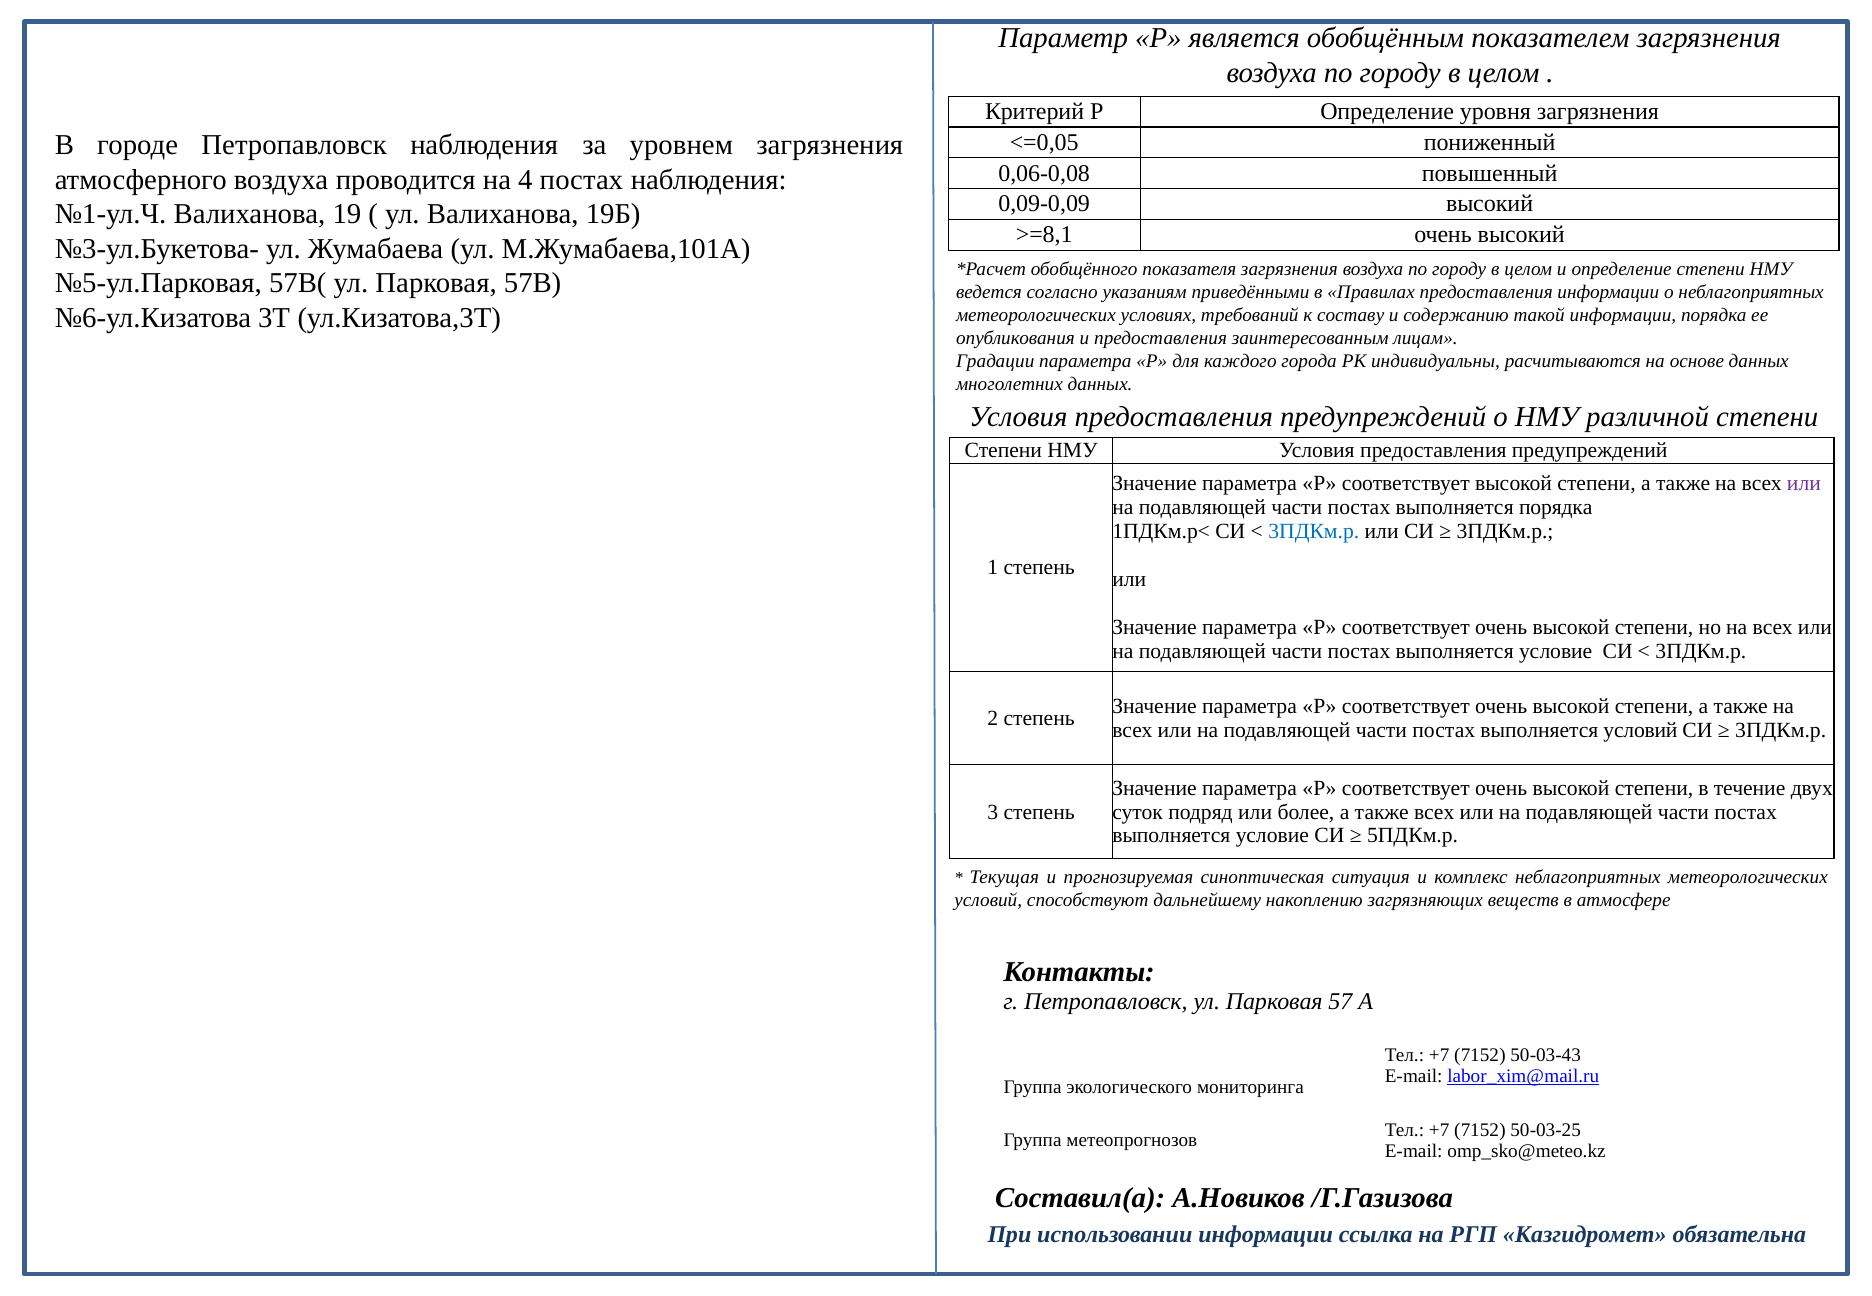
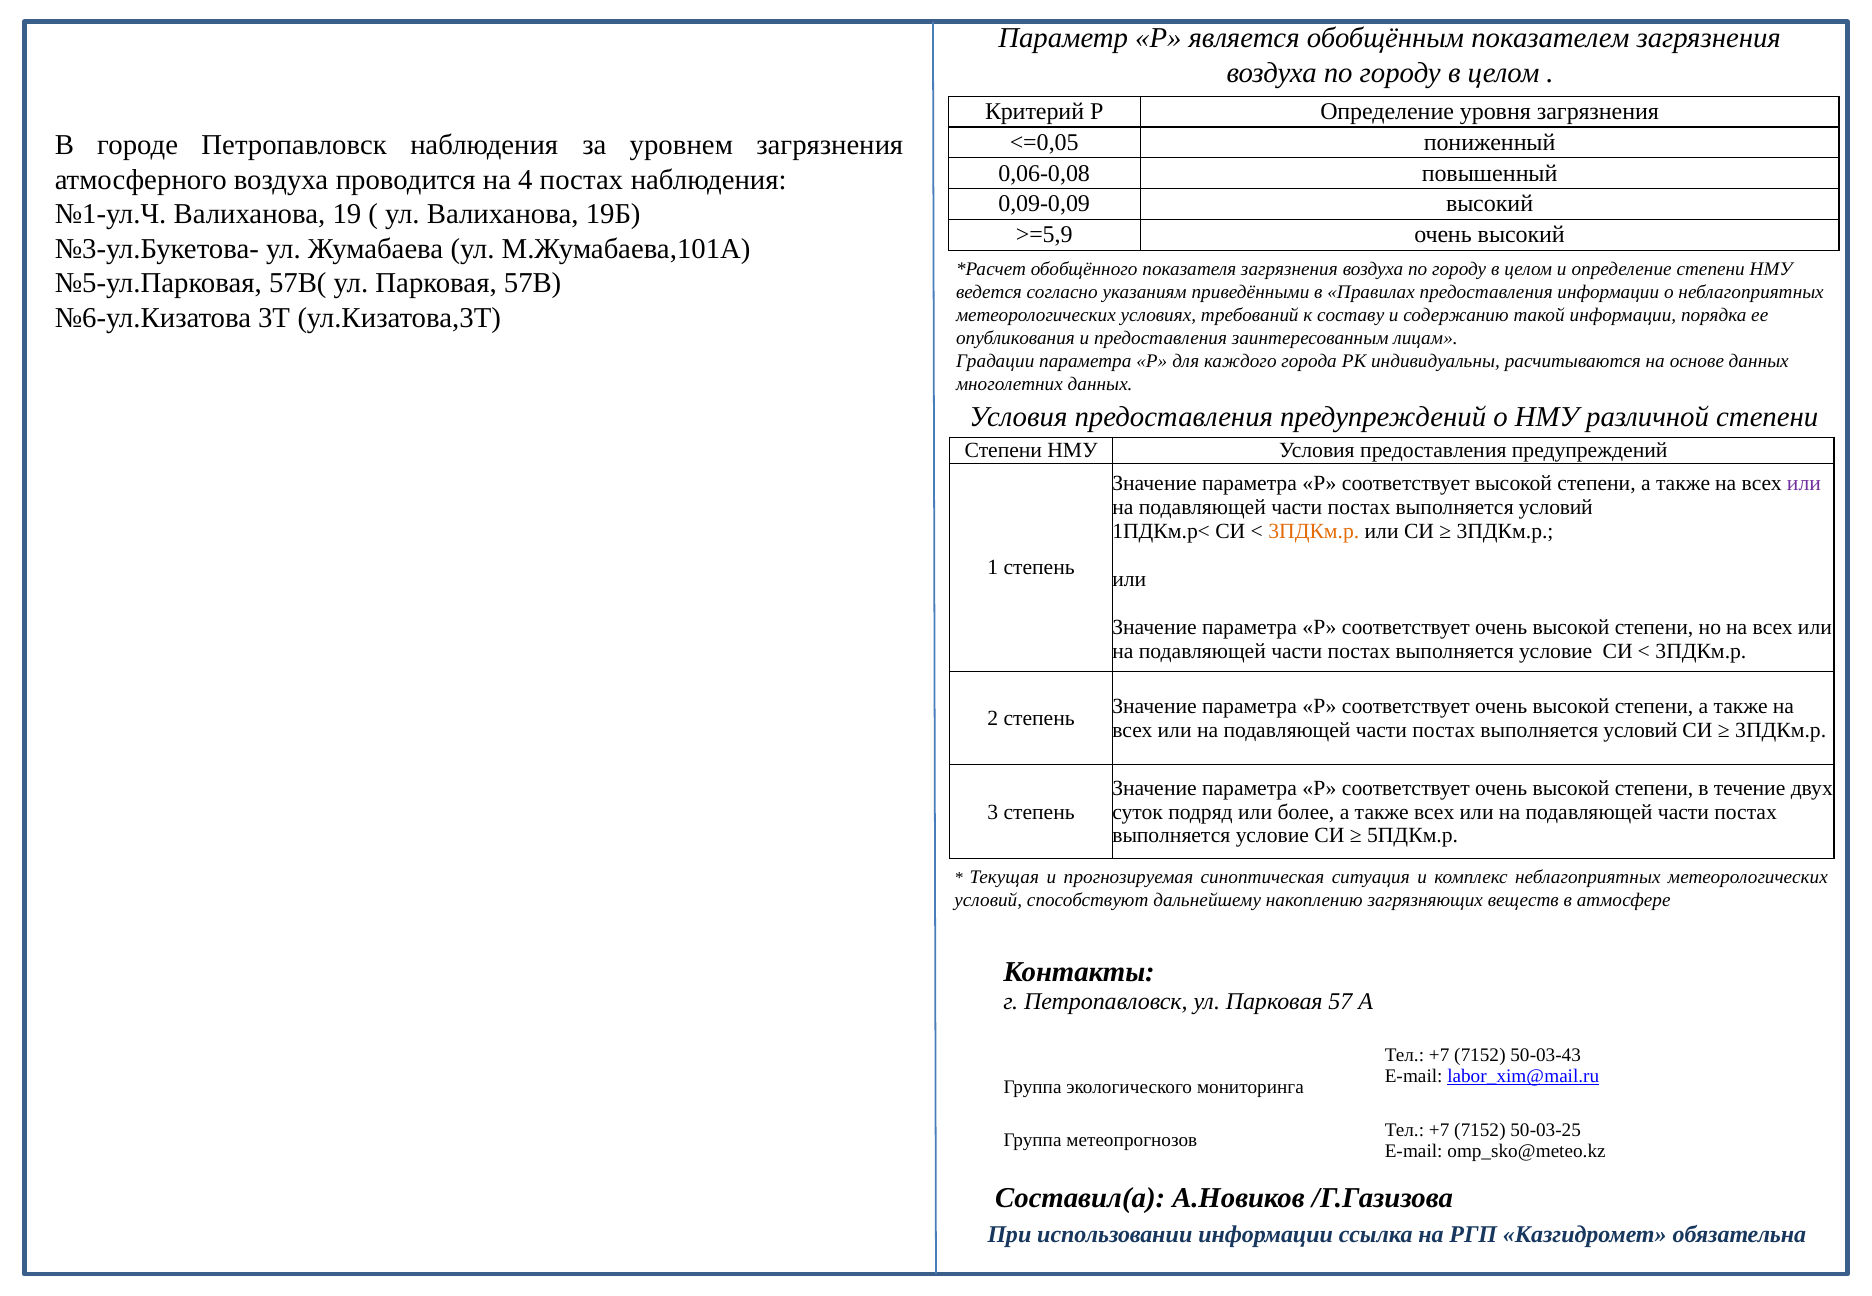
>=8,1: >=8,1 -> >=5,9
порядка at (1556, 508): порядка -> условий
3ПДКм.р at (1314, 532) colour: blue -> orange
